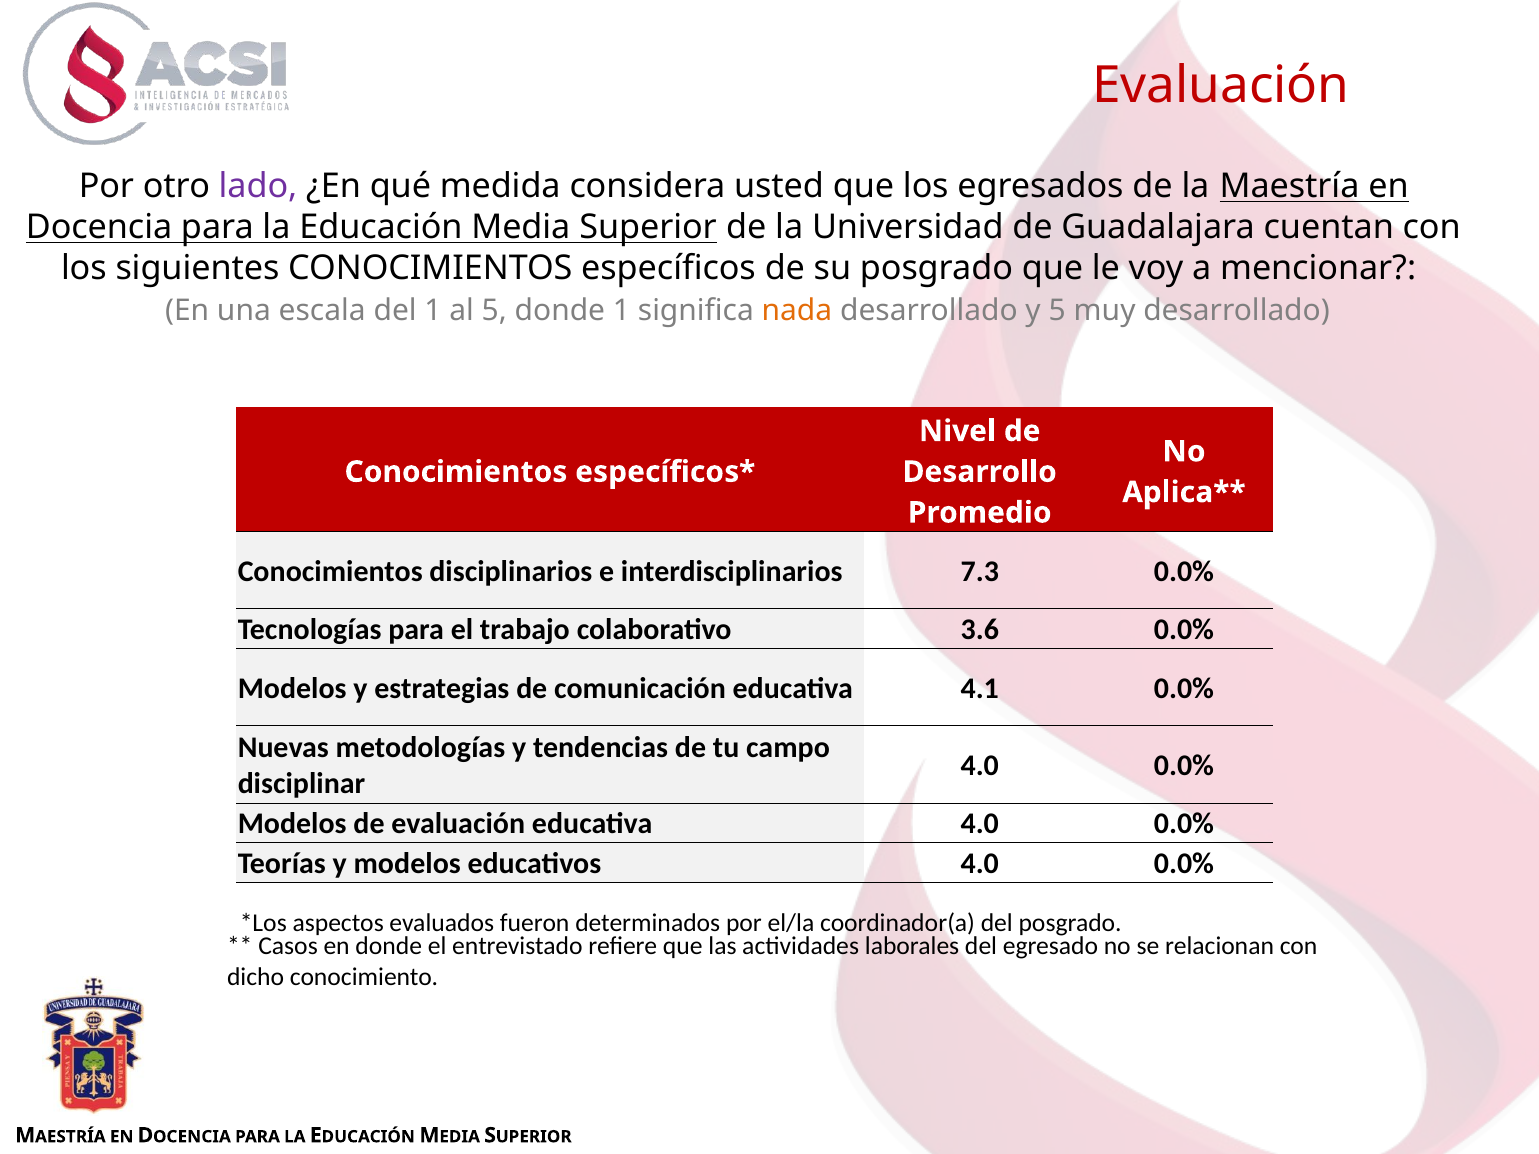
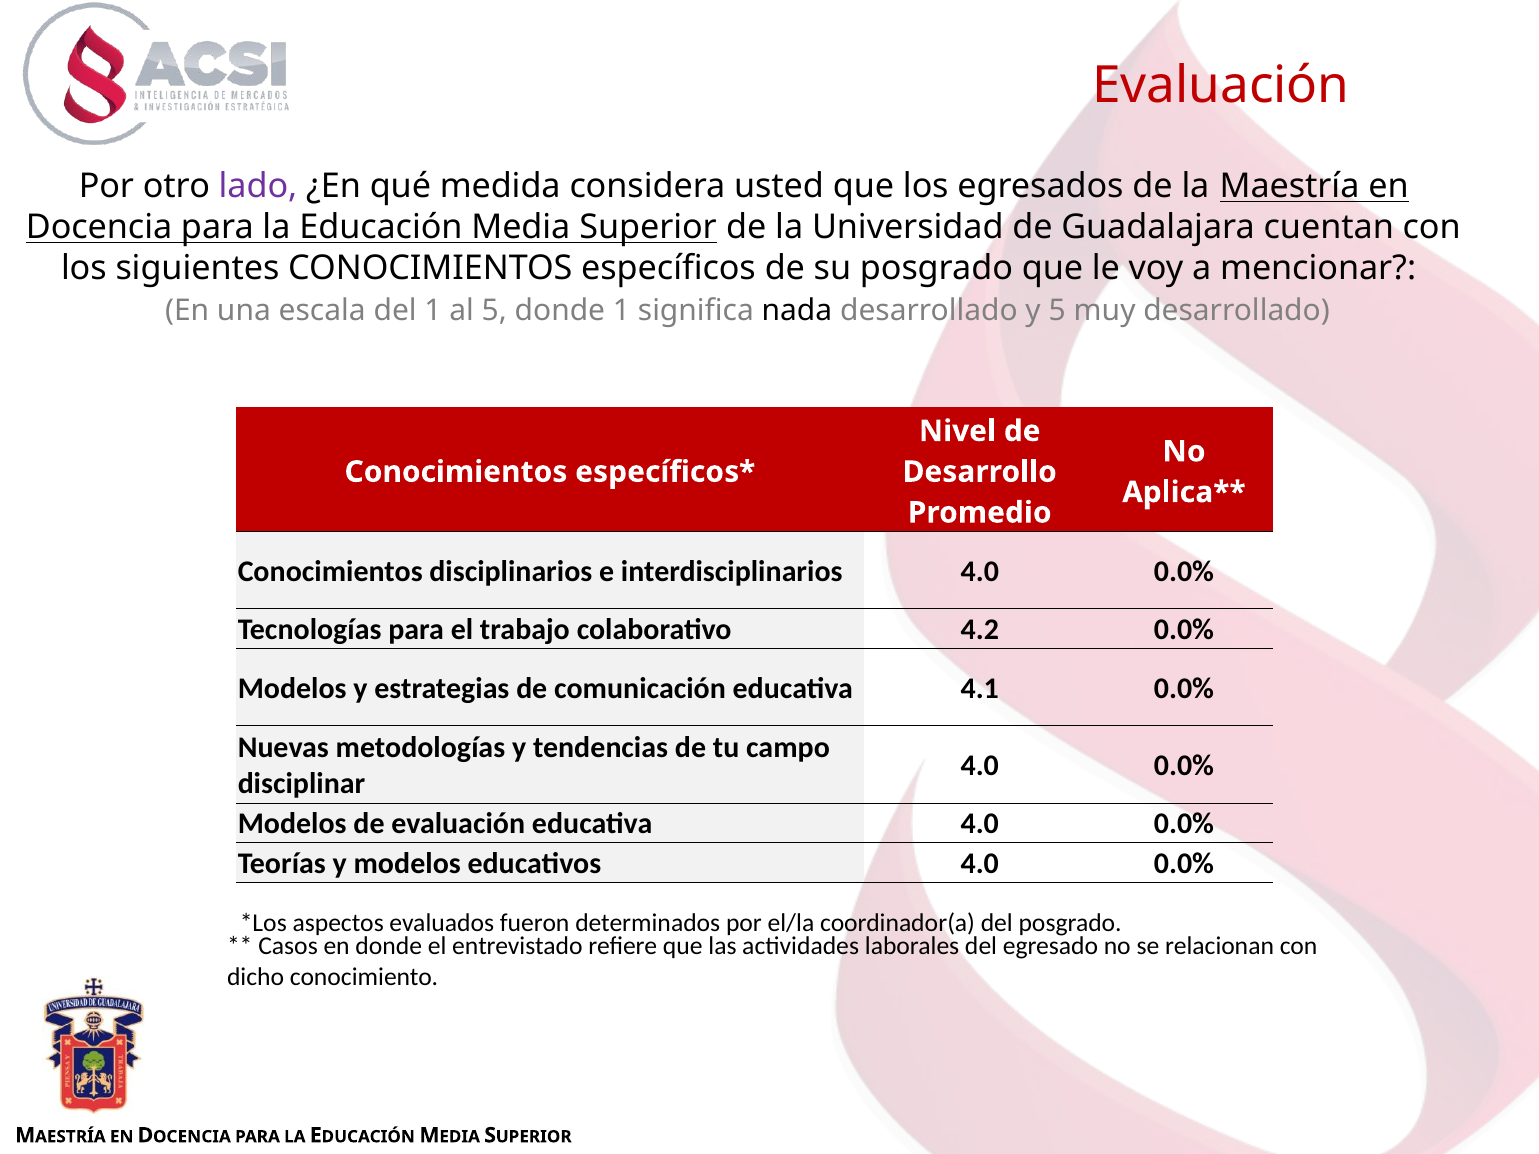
nada colour: orange -> black
interdisciplinarios 7.3: 7.3 -> 4.0
3.6: 3.6 -> 4.2
